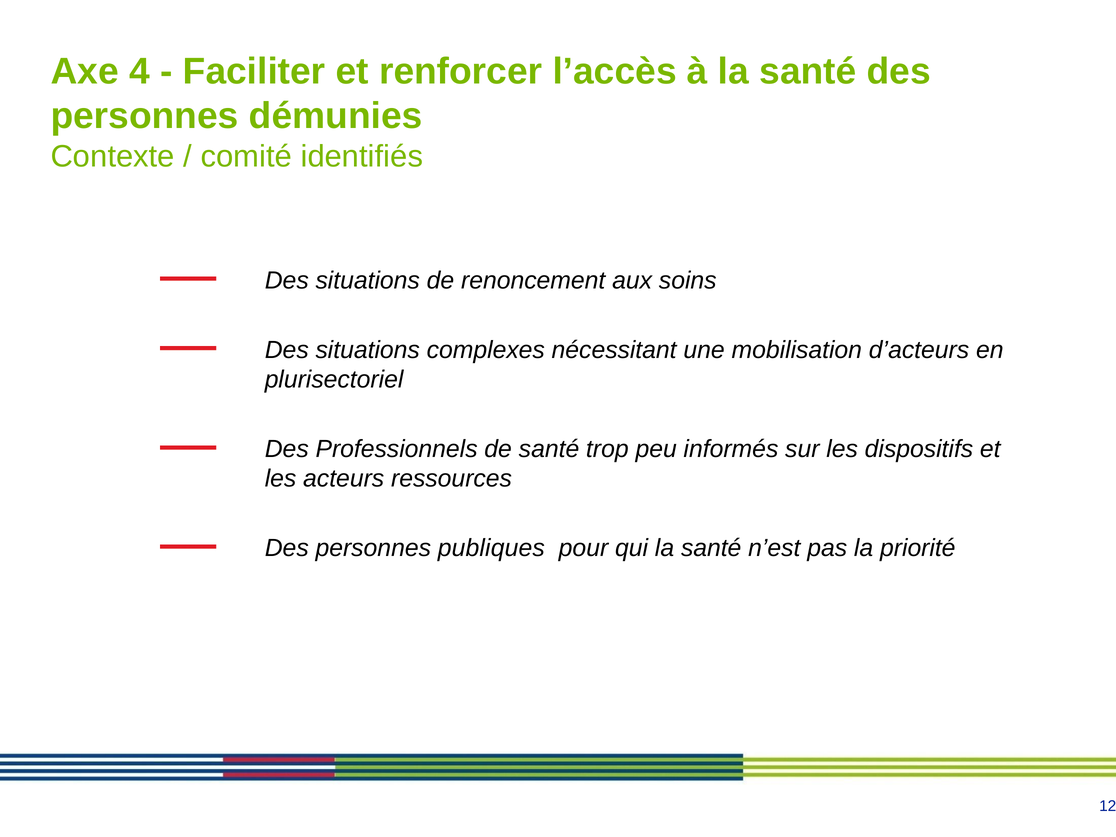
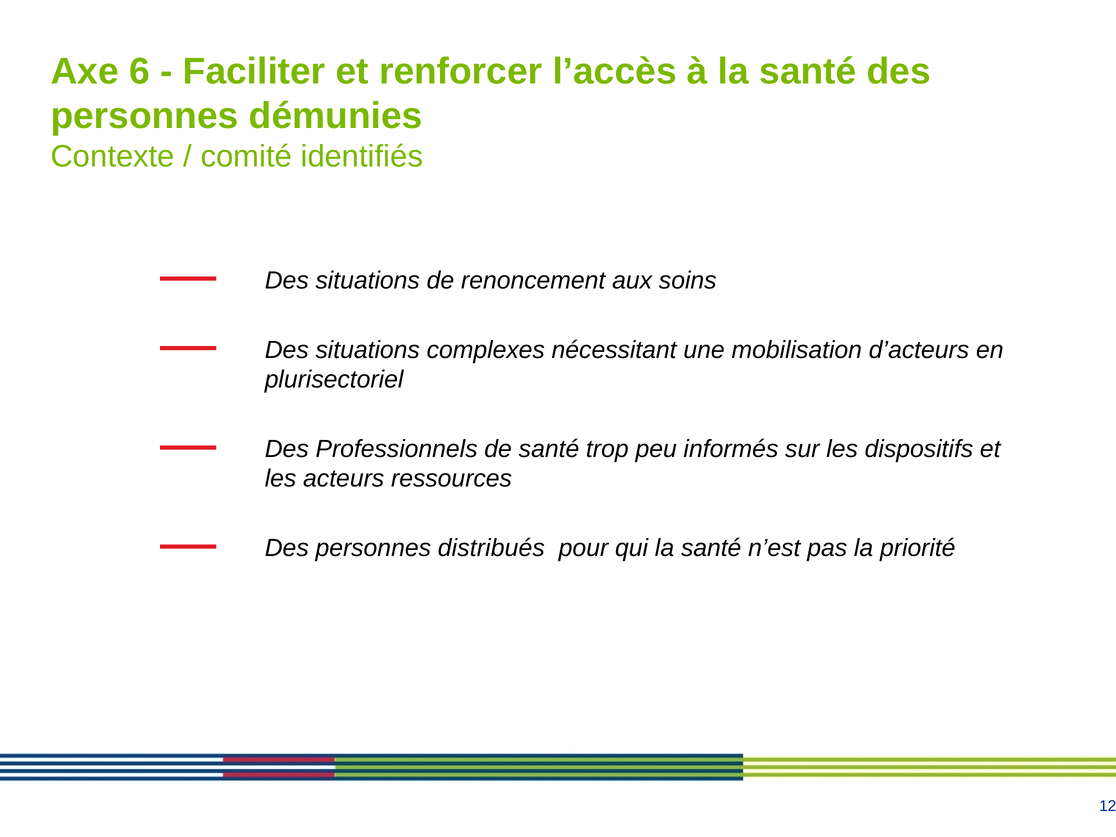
4: 4 -> 6
publiques: publiques -> distribués
